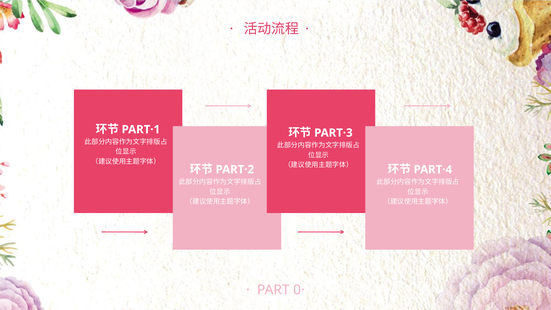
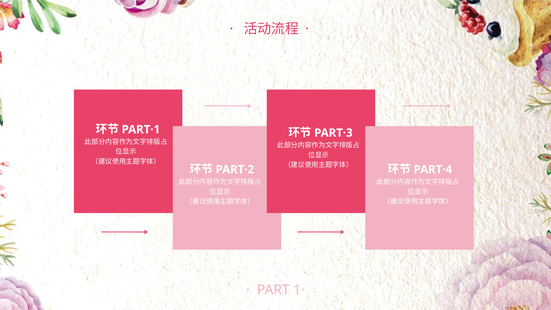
0·: 0· -> 1·
